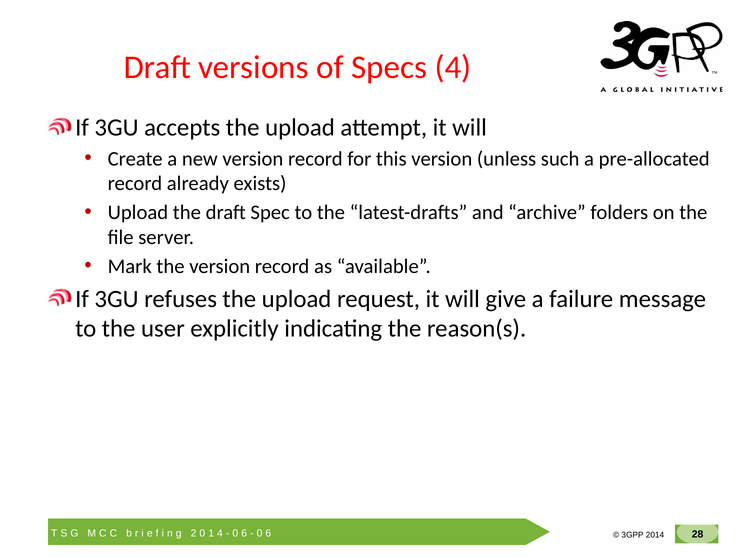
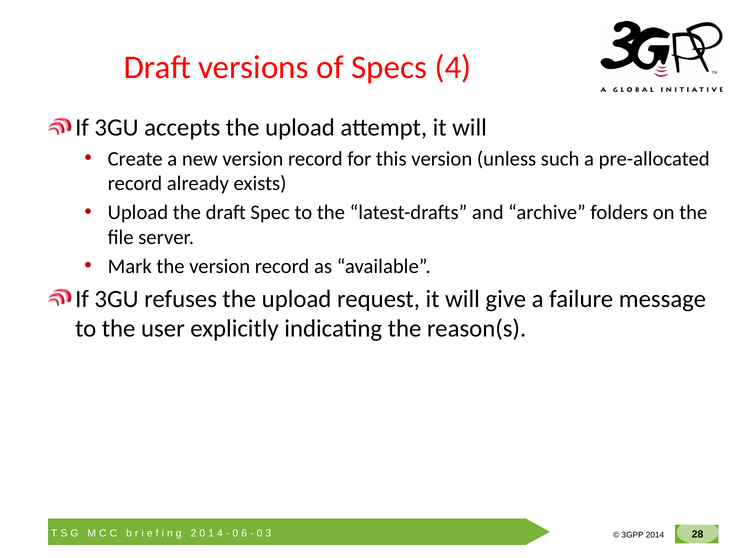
6 at (268, 534): 6 -> 3
